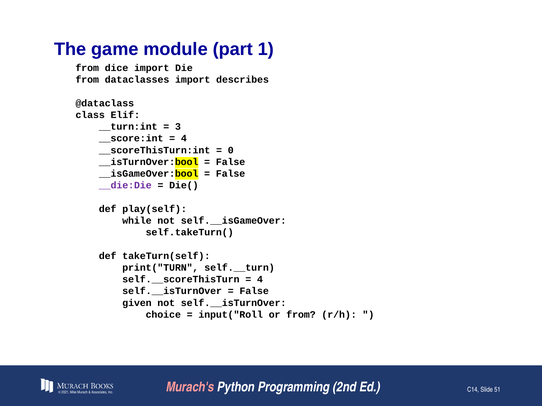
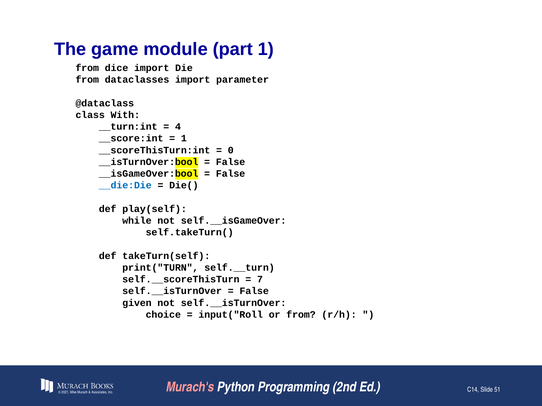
describes: describes -> parameter
Elif: Elif -> With
3: 3 -> 4
4 at (184, 139): 4 -> 1
__die:Die colour: purple -> blue
4 at (260, 280): 4 -> 7
